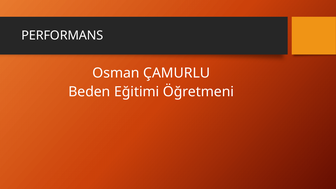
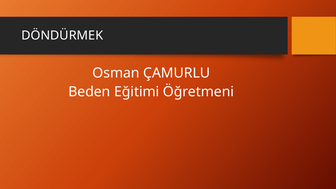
PERFORMANS: PERFORMANS -> DÖNDÜRMEK
